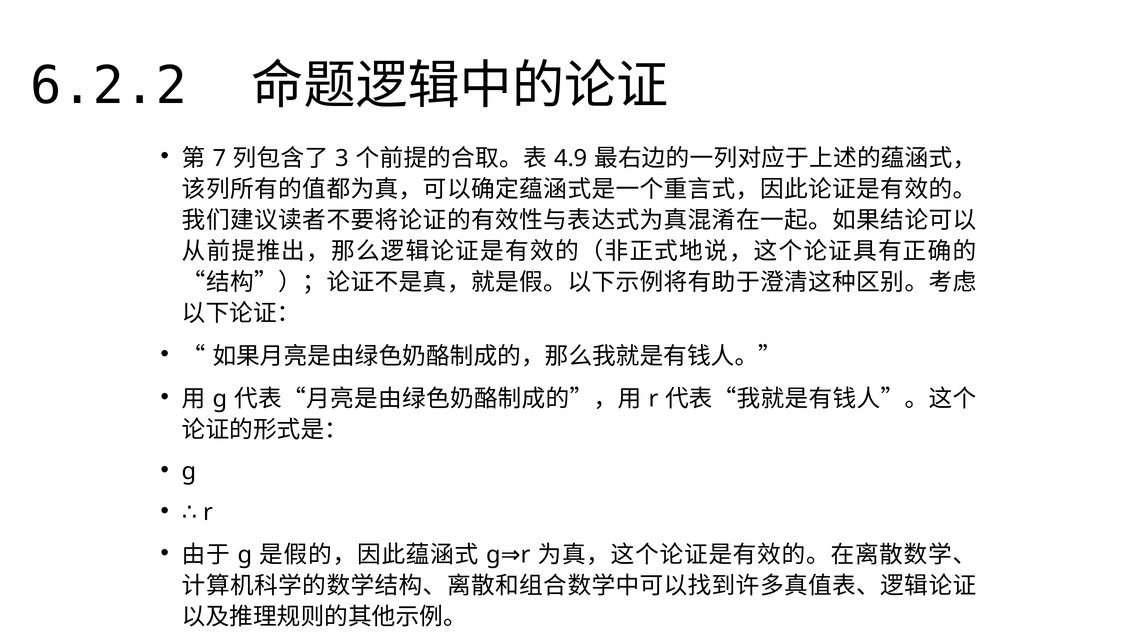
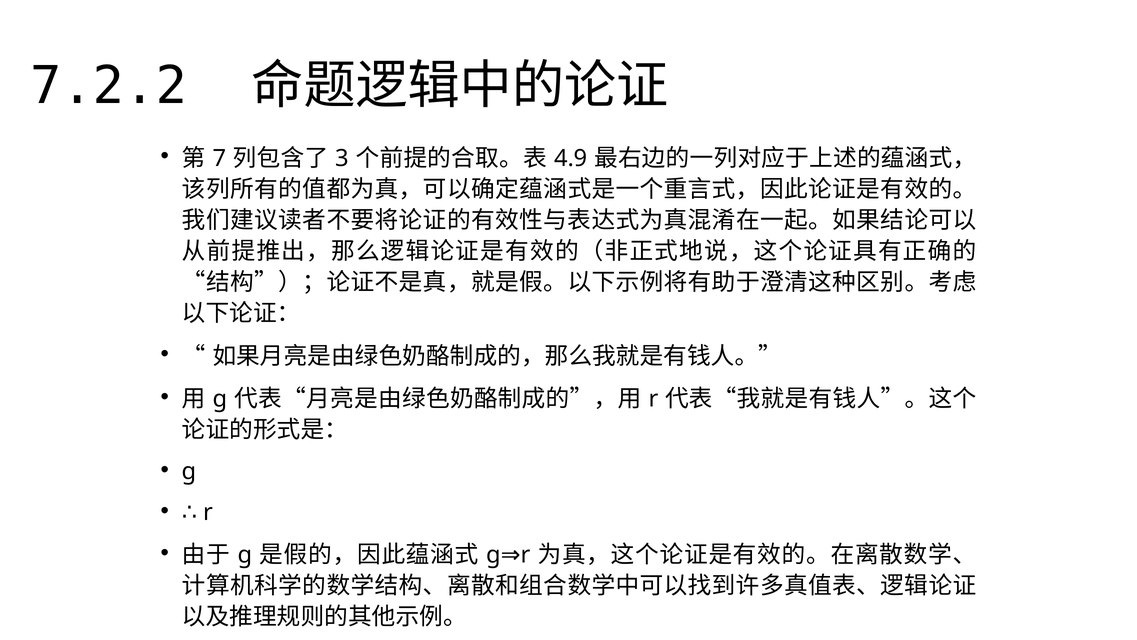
6.2.2: 6.2.2 -> 7.2.2
